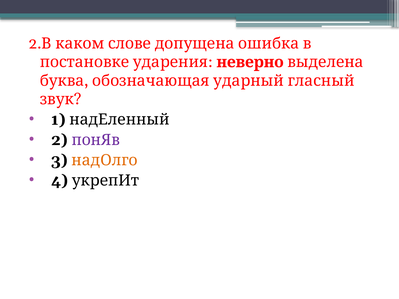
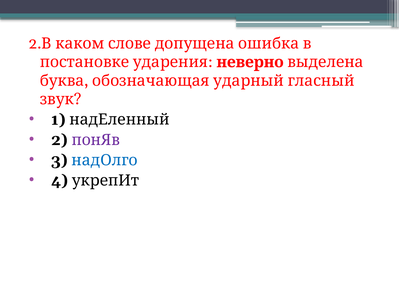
надОлго colour: orange -> blue
